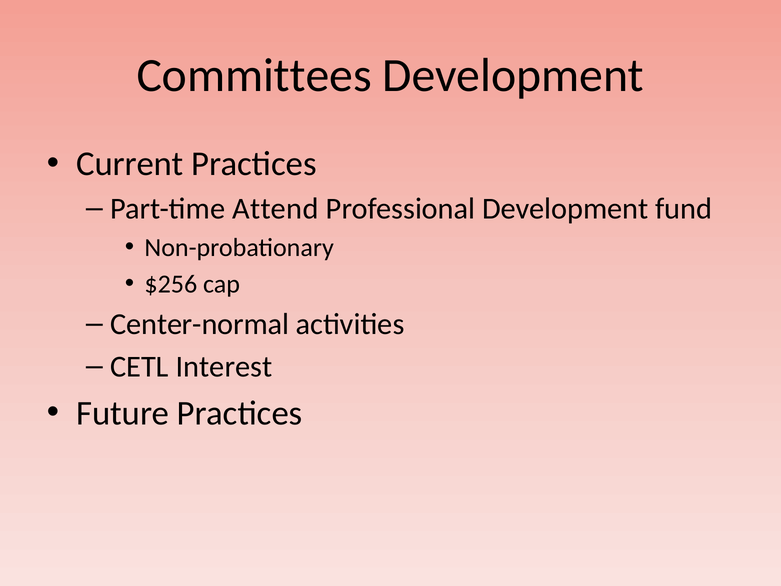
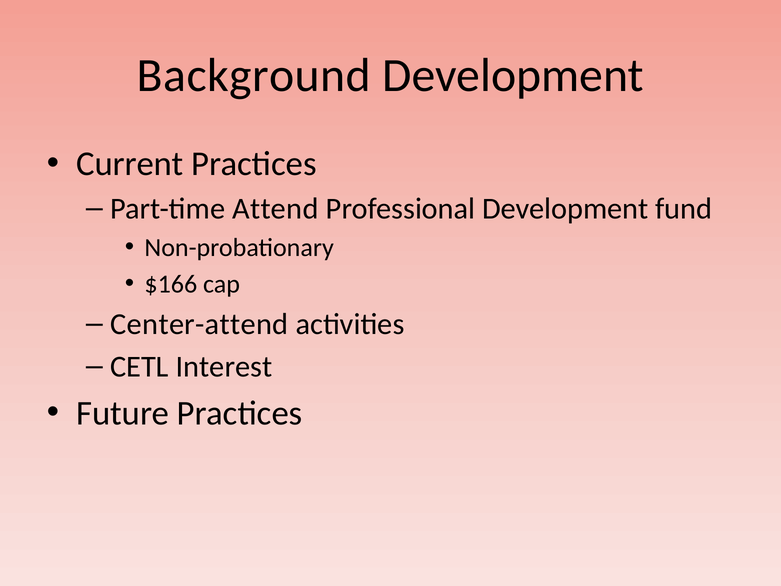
Committees: Committees -> Background
$256: $256 -> $166
Center-normal: Center-normal -> Center-attend
